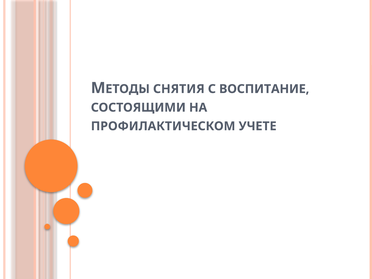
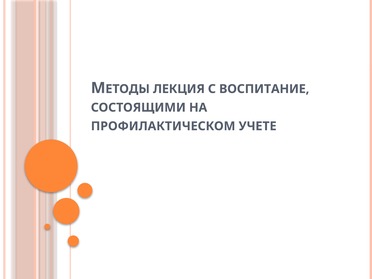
СНЯТИЯ: СНЯТИЯ -> ЛЕКЦИЯ
